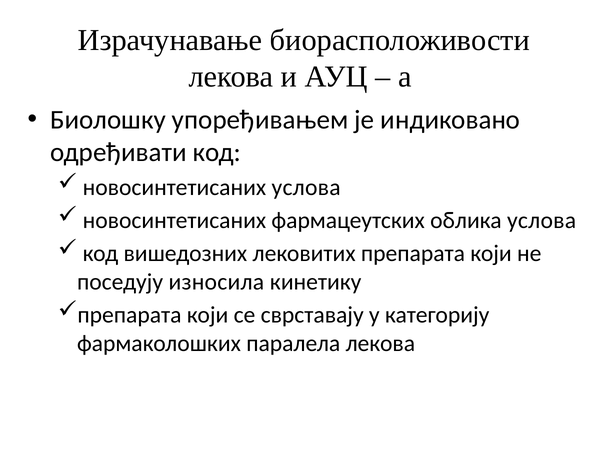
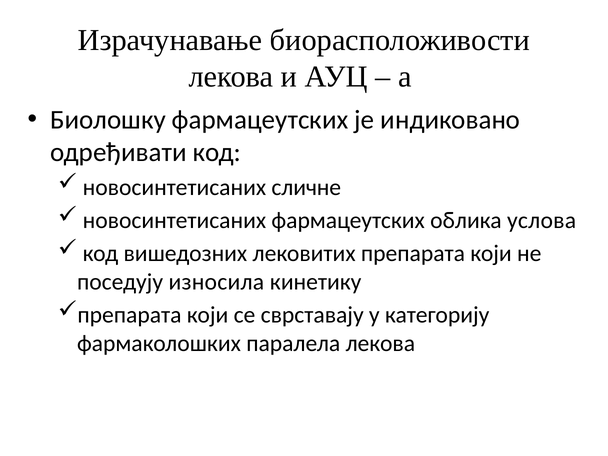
Биолошку упоређивањем: упоређивањем -> фармацеутских
новосинтетисаних услова: услова -> сличне
